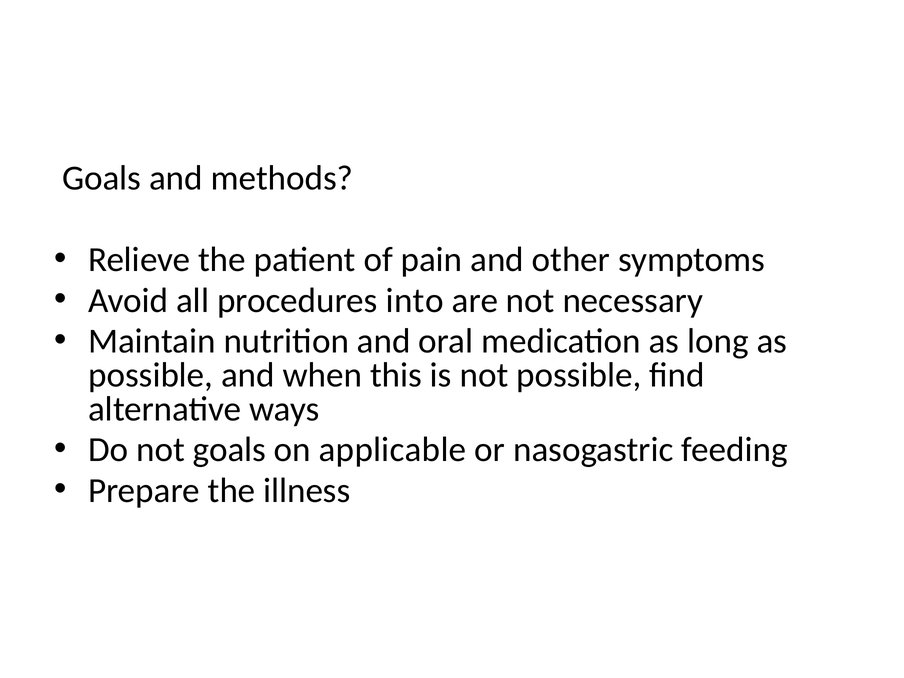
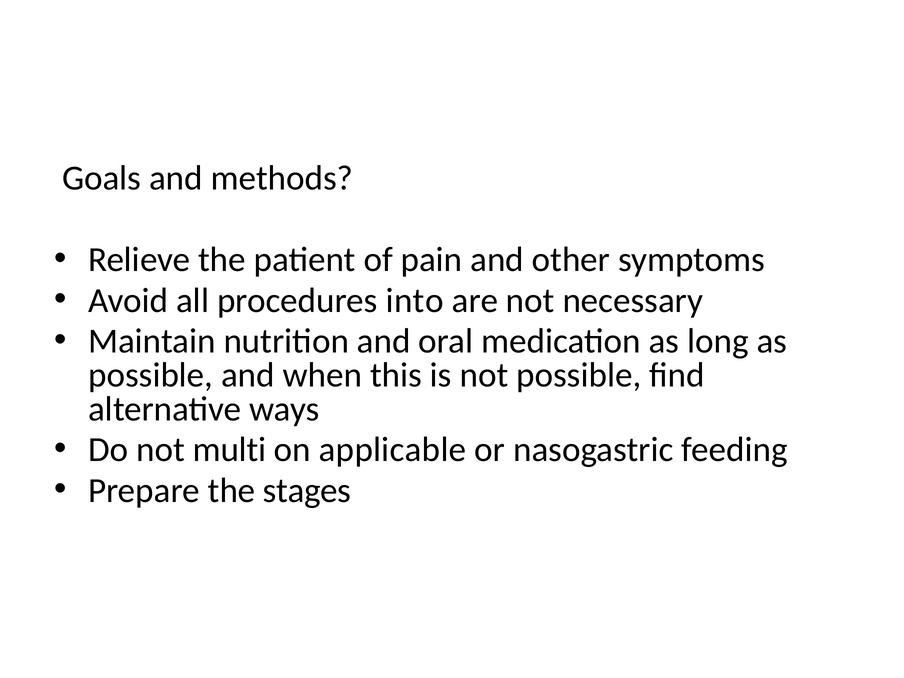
not goals: goals -> multi
illness: illness -> stages
